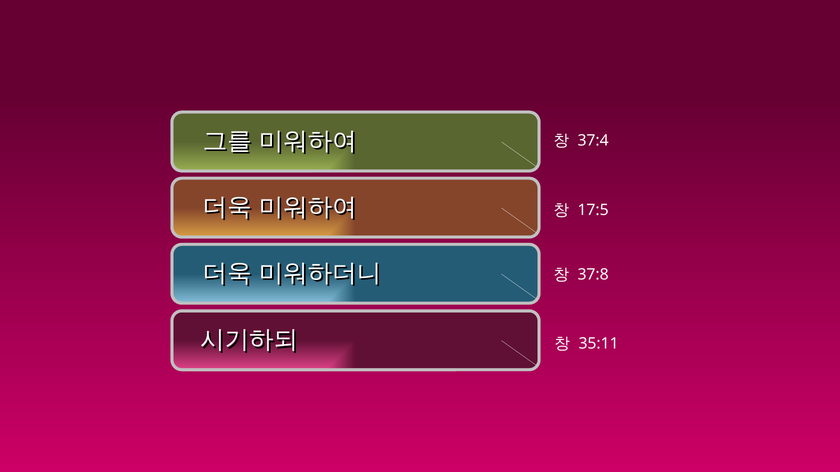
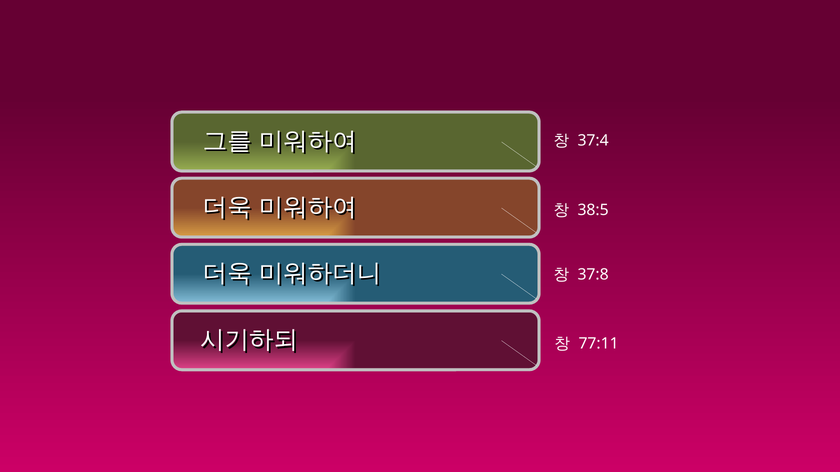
17:5: 17:5 -> 38:5
35:11: 35:11 -> 77:11
